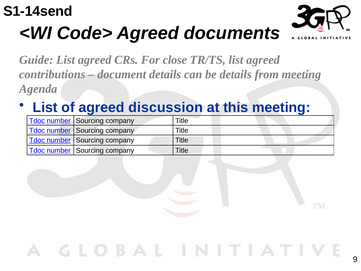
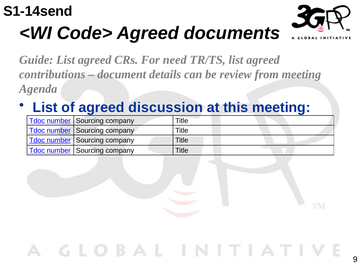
close: close -> need
be details: details -> review
